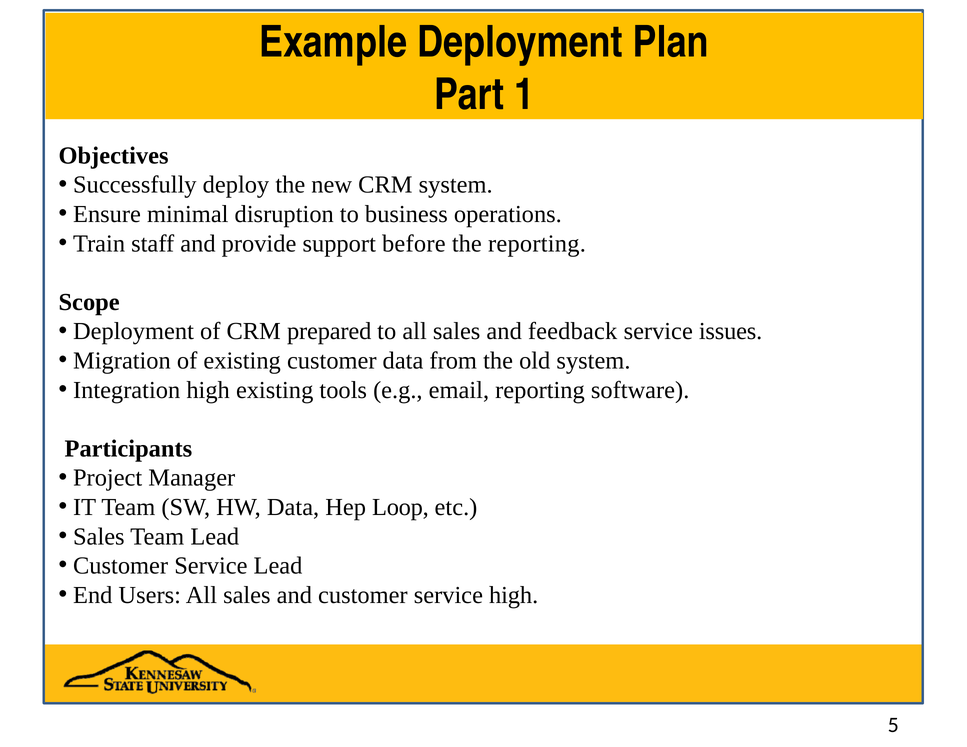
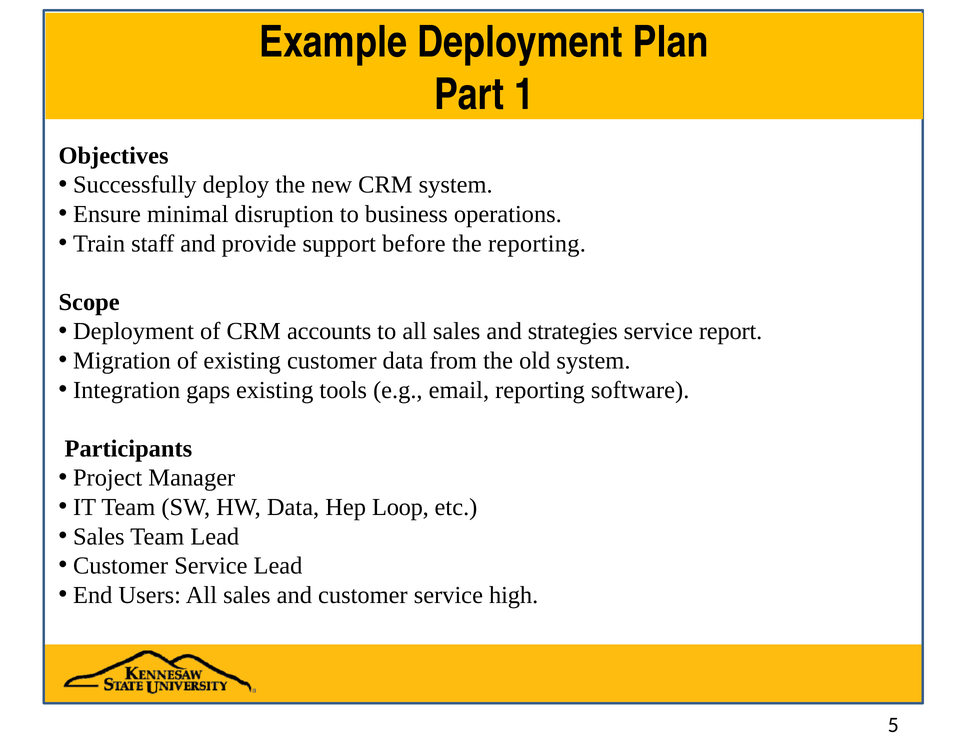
prepared: prepared -> accounts
feedback: feedback -> strategies
issues: issues -> report
Integration high: high -> gaps
